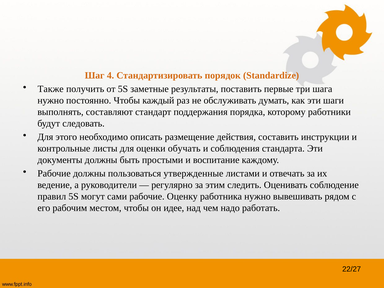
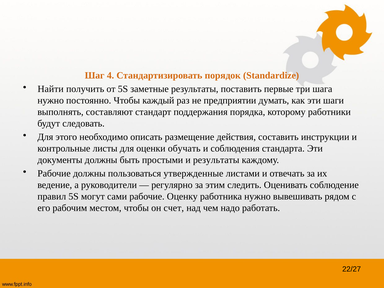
Также: Также -> Найти
обслуживать: обслуживать -> предприятии
и воспитание: воспитание -> результаты
идее: идее -> счет
